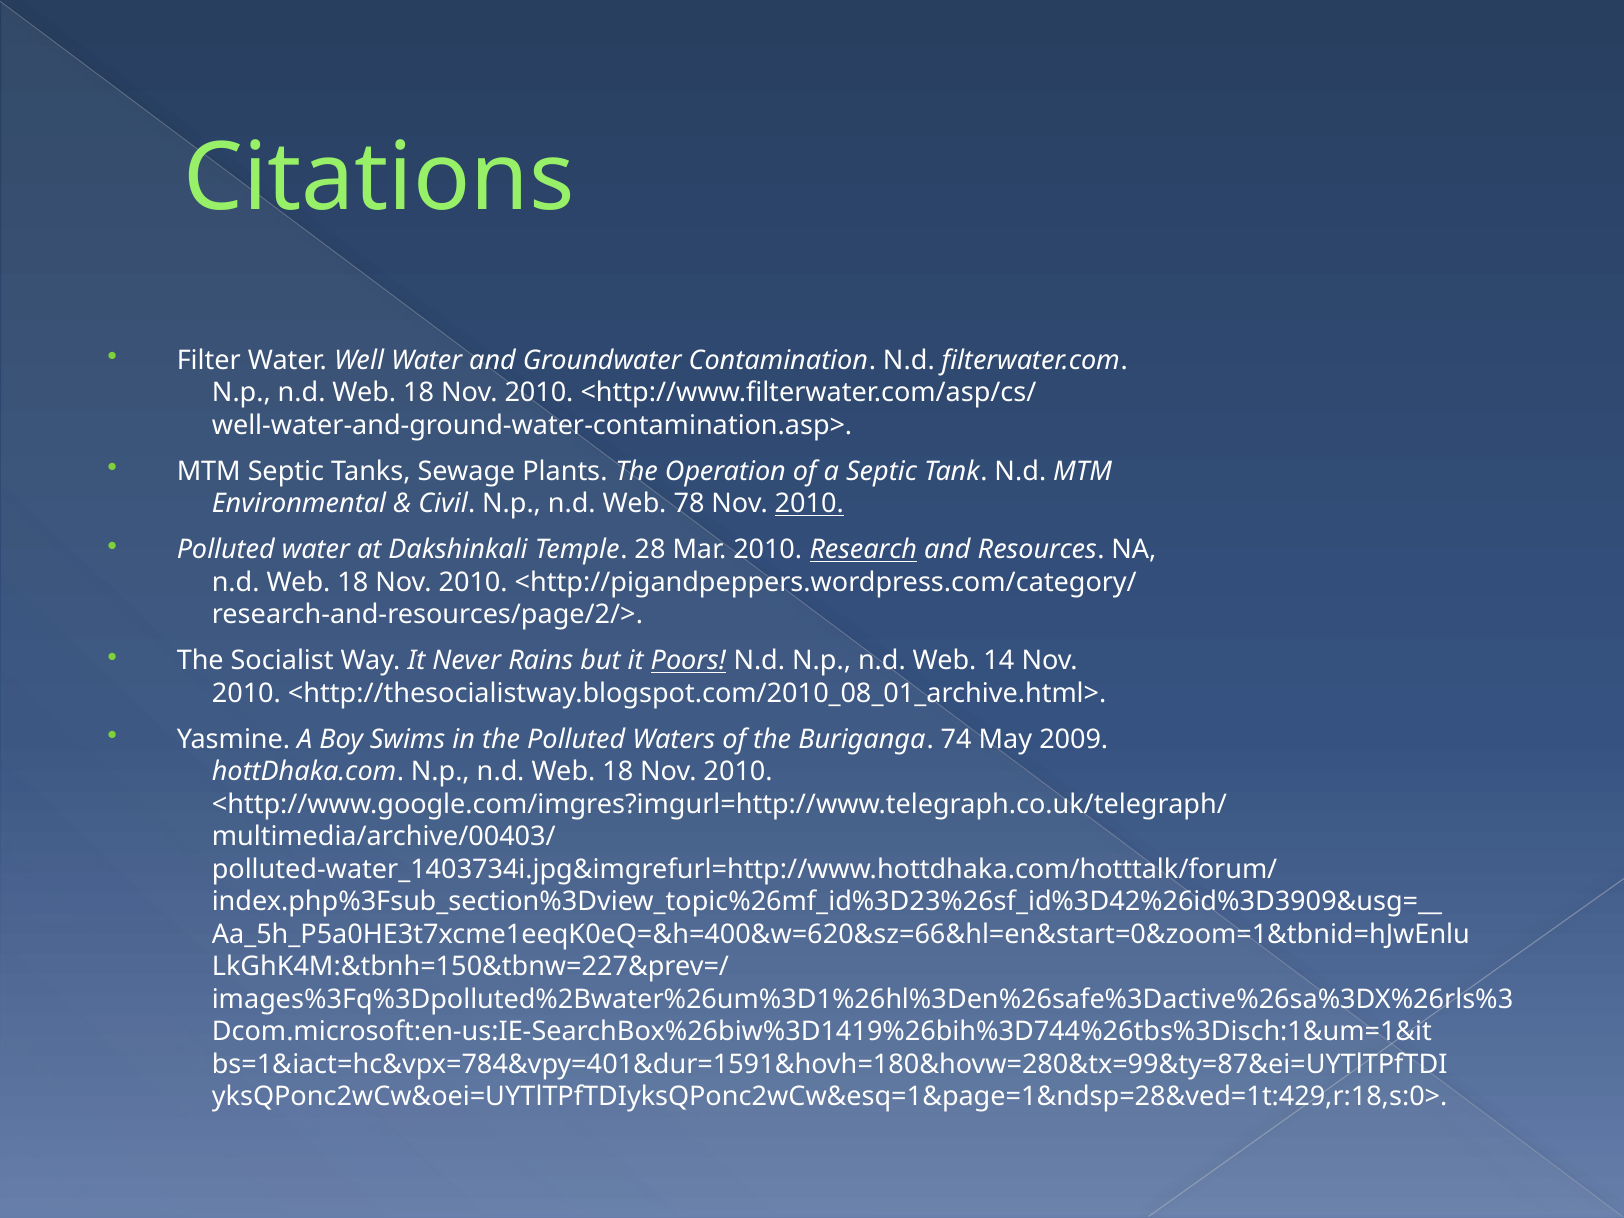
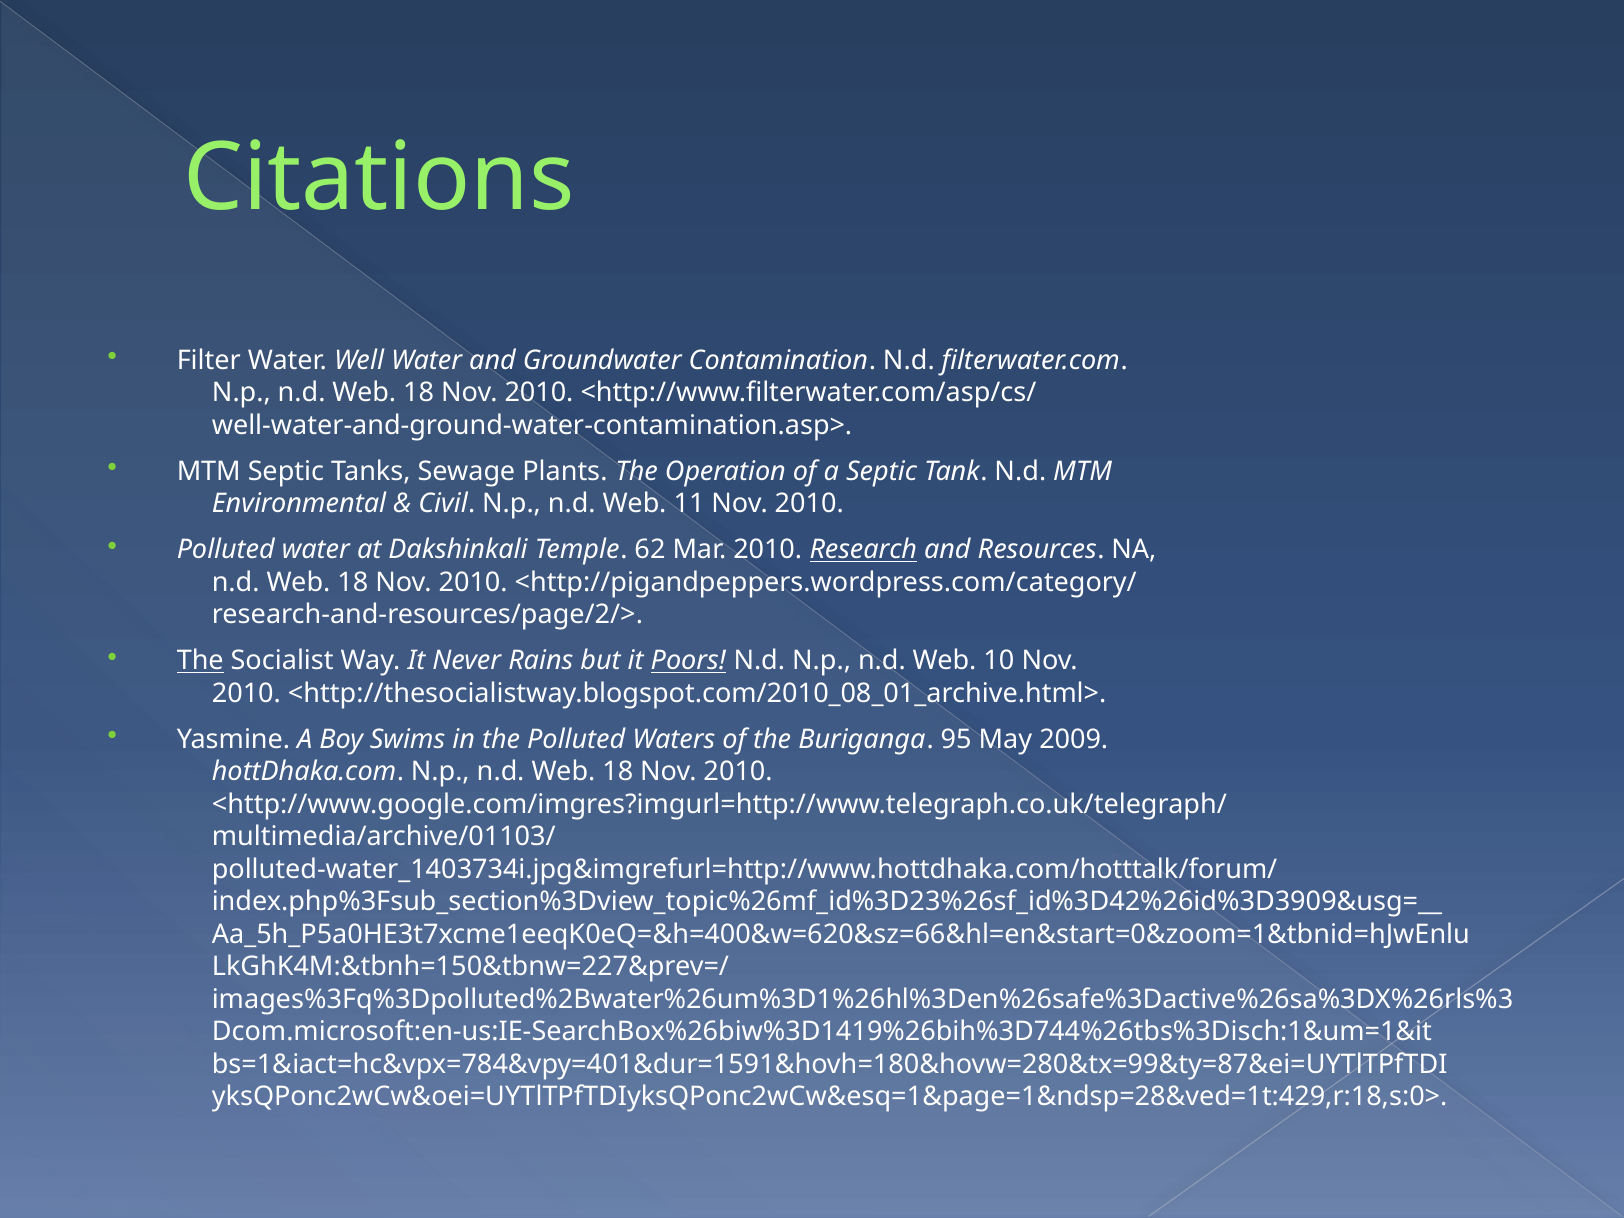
78: 78 -> 11
2010 at (809, 504) underline: present -> none
28: 28 -> 62
The at (200, 661) underline: none -> present
14: 14 -> 10
74: 74 -> 95
multimedia/archive/00403/: multimedia/archive/00403/ -> multimedia/archive/01103/
